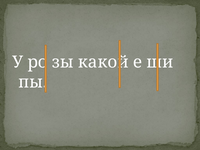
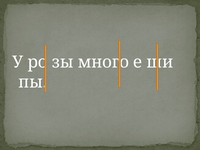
какой: какой -> много
